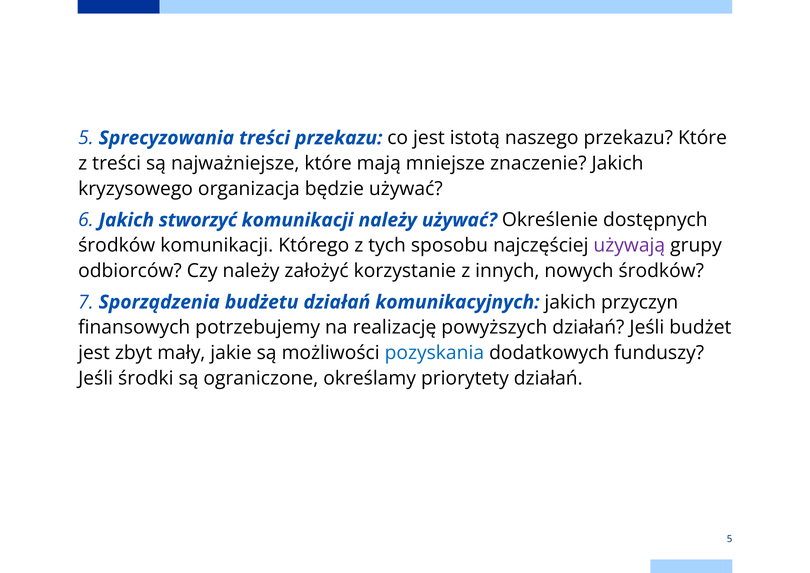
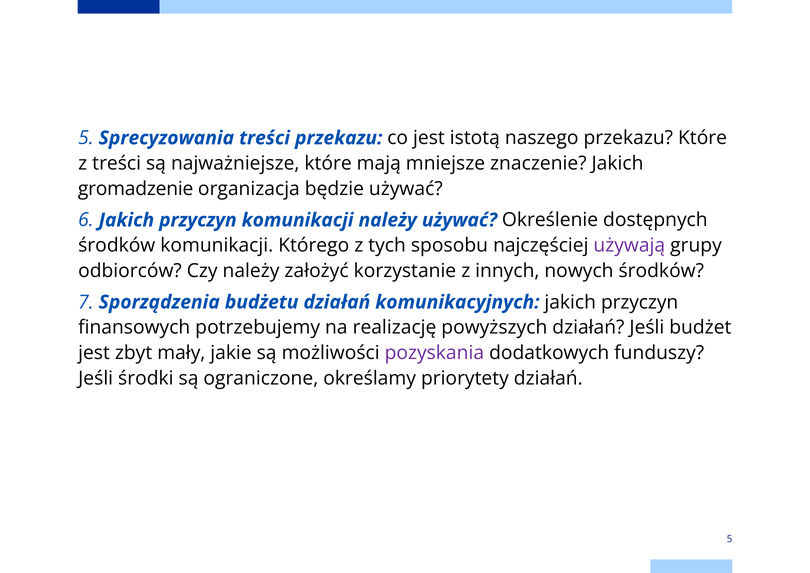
kryzysowego: kryzysowego -> gromadzenie
6 Jakich stworzyć: stworzyć -> przyczyn
pozyskania colour: blue -> purple
